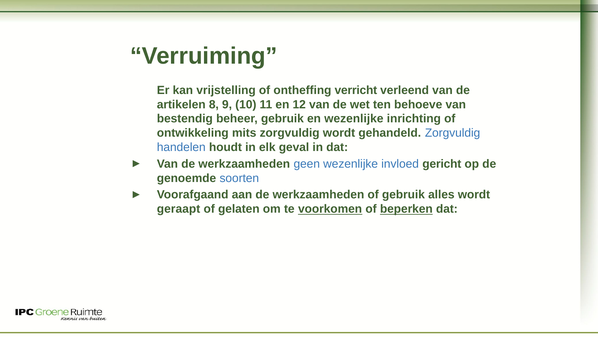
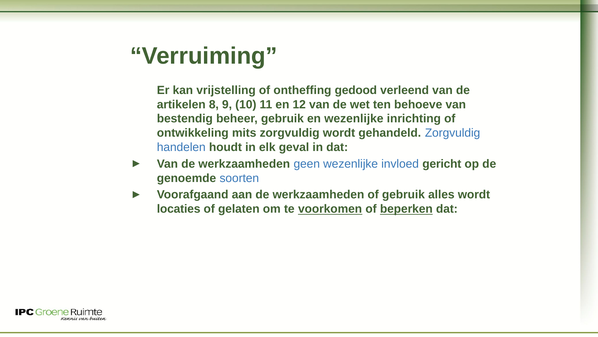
ontheffing verricht: verricht -> gedood
geraapt: geraapt -> locaties
